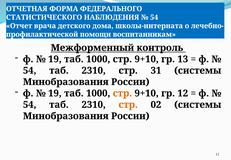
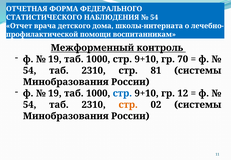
13: 13 -> 70
31: 31 -> 81
стр at (122, 93) colour: orange -> blue
